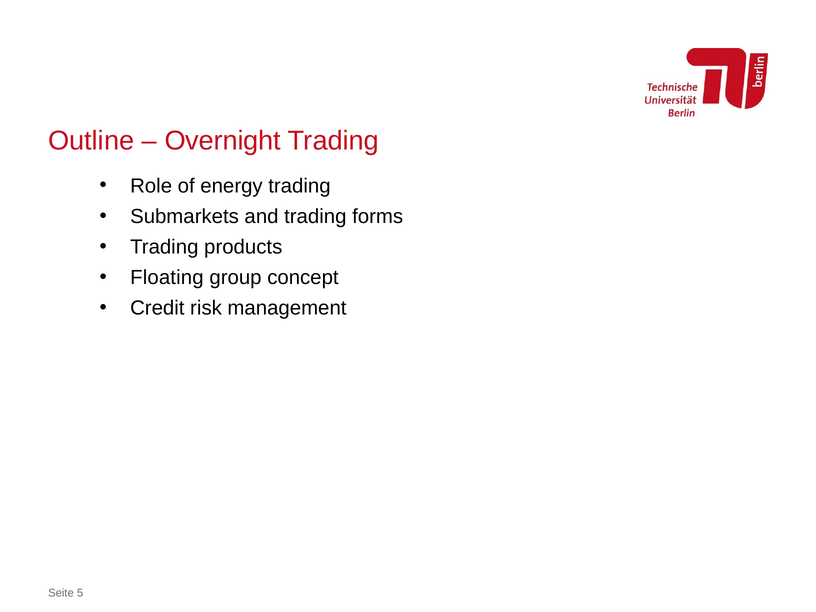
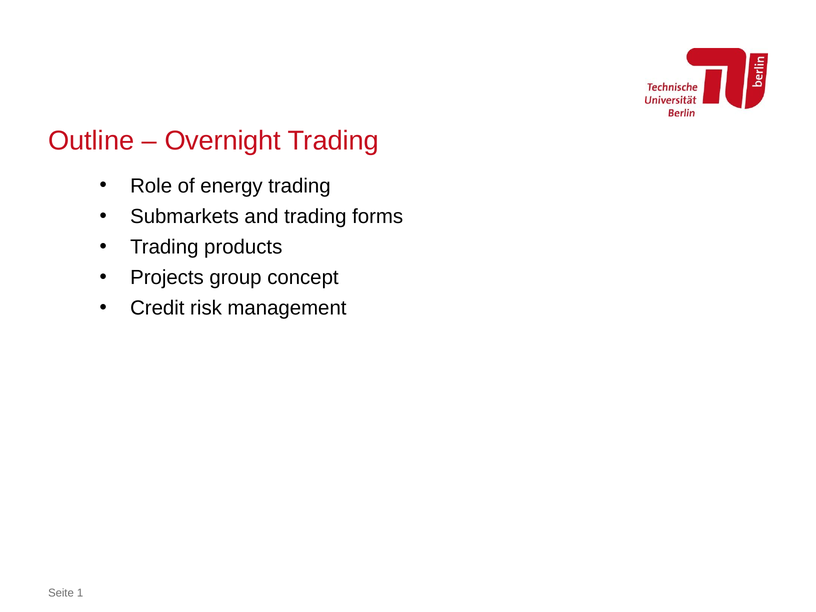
Floating: Floating -> Projects
5: 5 -> 1
